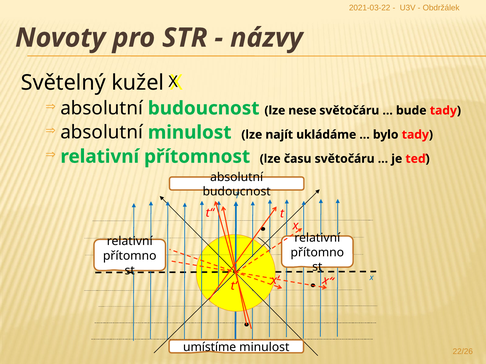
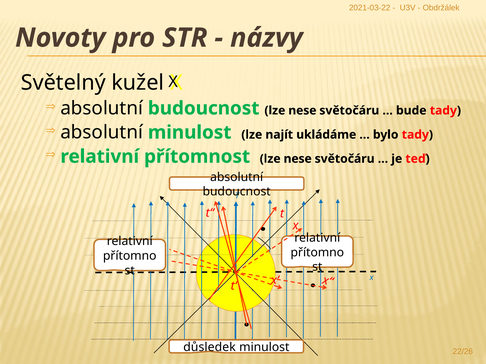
přítomnost lze času: času -> nese
umístíme: umístíme -> důsledek
